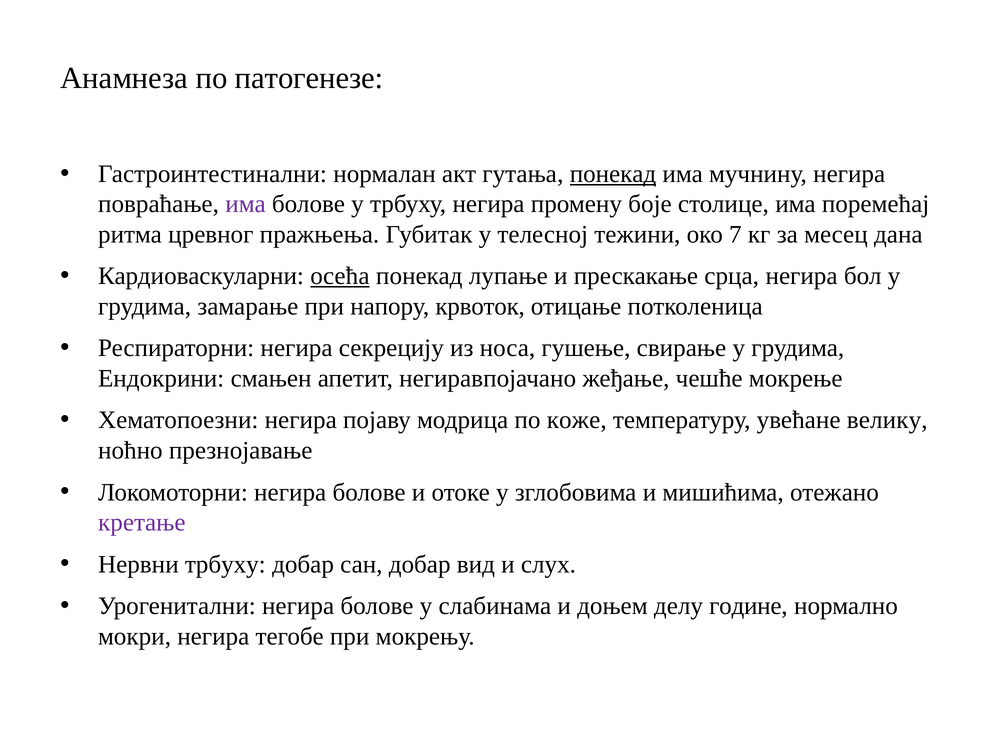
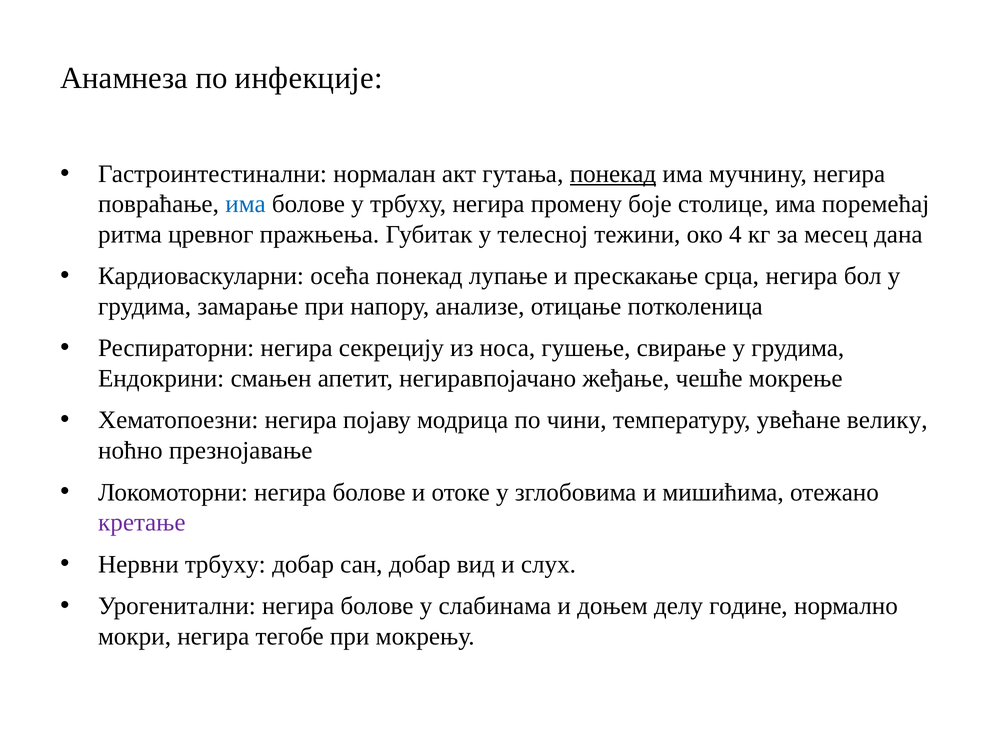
патогенезе: патогенезе -> инфекције
има at (246, 204) colour: purple -> blue
7: 7 -> 4
осећа underline: present -> none
крвоток: крвоток -> анализе
коже: коже -> чини
